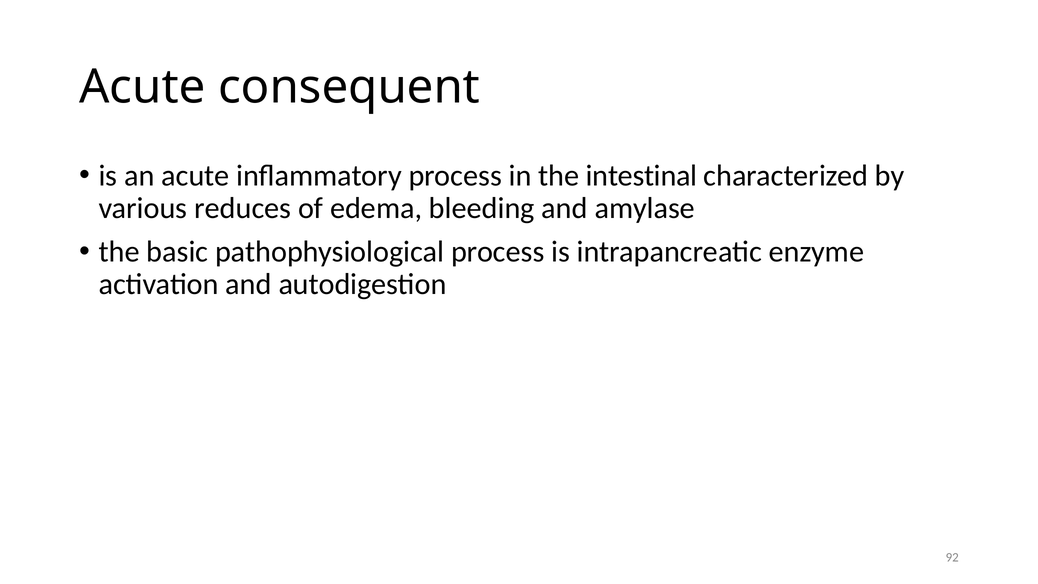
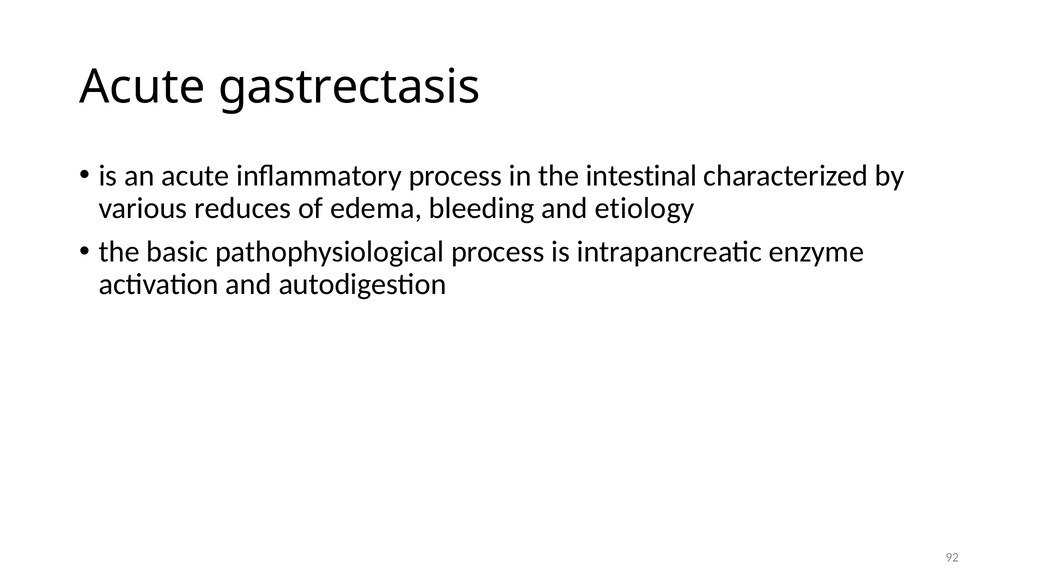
consequent: consequent -> gastrectasis
amylase: amylase -> etiology
